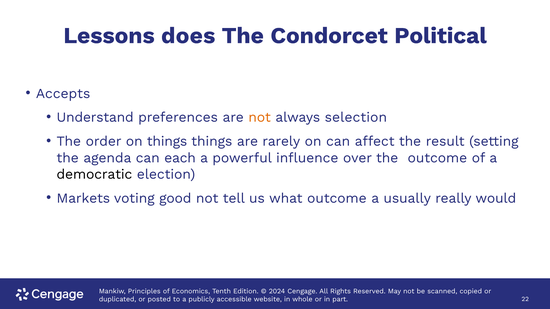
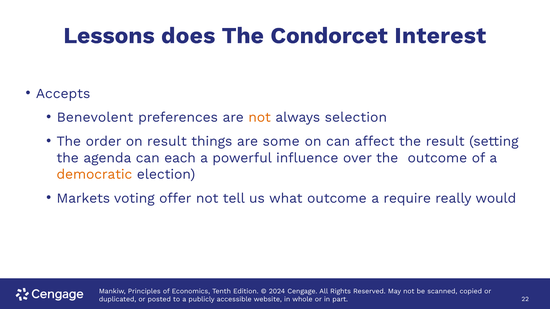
Political: Political -> Interest
Understand: Understand -> Benevolent
on things: things -> result
rarely: rarely -> some
democratic colour: black -> orange
good: good -> offer
usually: usually -> require
